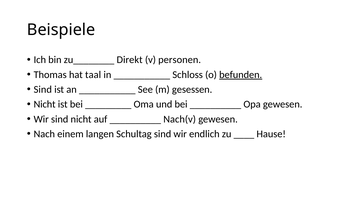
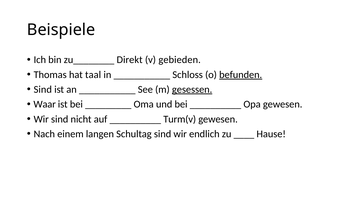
personen: personen -> gebieden
gesessen underline: none -> present
Nicht at (45, 104): Nicht -> Waar
Nach(v: Nach(v -> Turm(v
